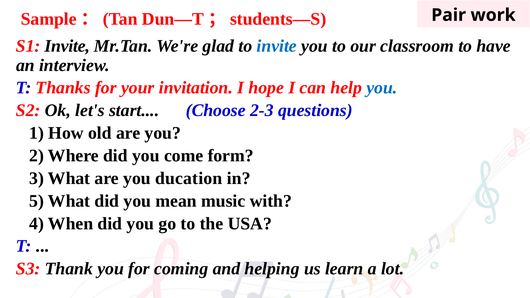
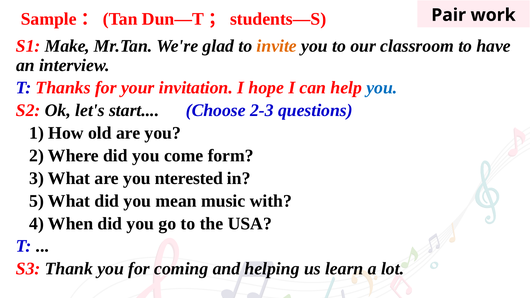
S1 Invite: Invite -> Make
invite at (277, 46) colour: blue -> orange
ducation: ducation -> nterested
